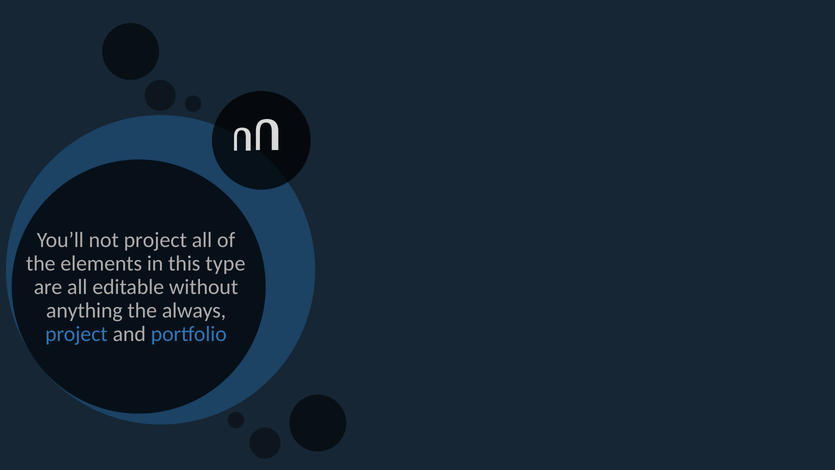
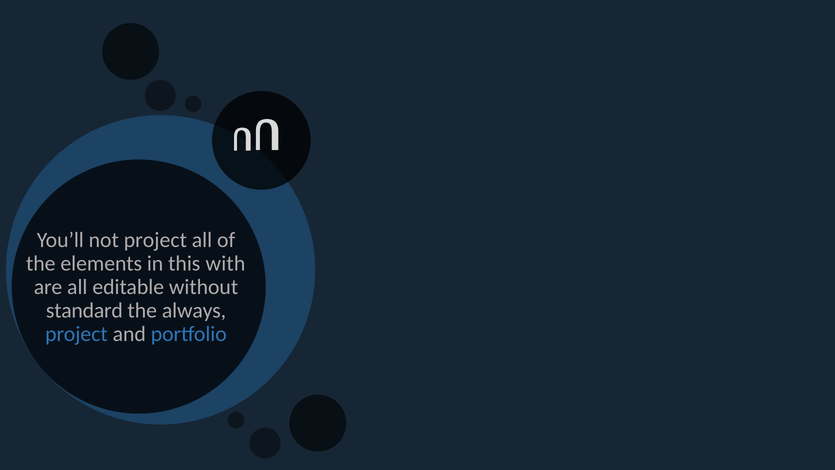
type: type -> with
anything: anything -> standard
